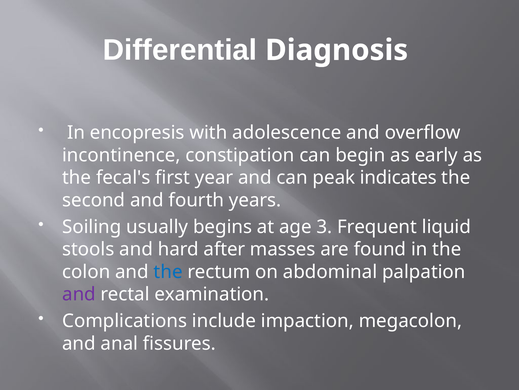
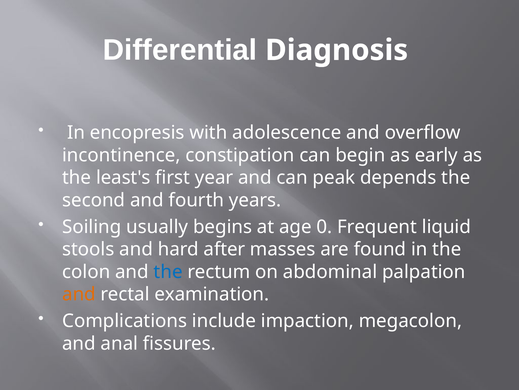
fecal's: fecal's -> least's
indicates: indicates -> depends
3: 3 -> 0
and at (79, 294) colour: purple -> orange
